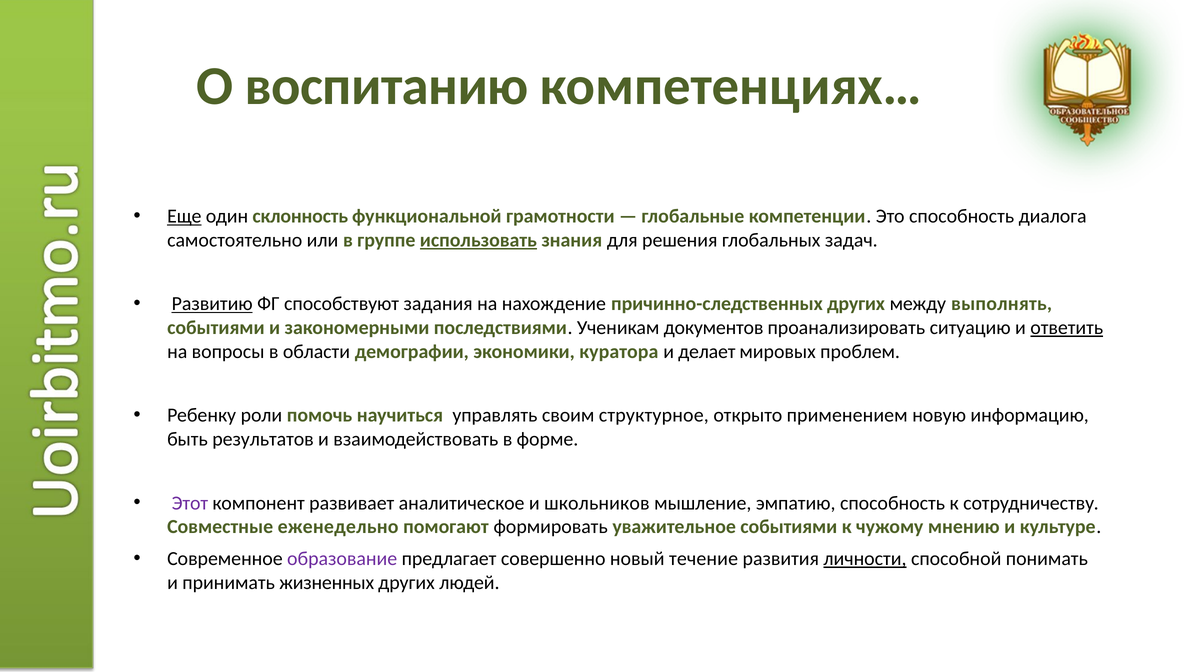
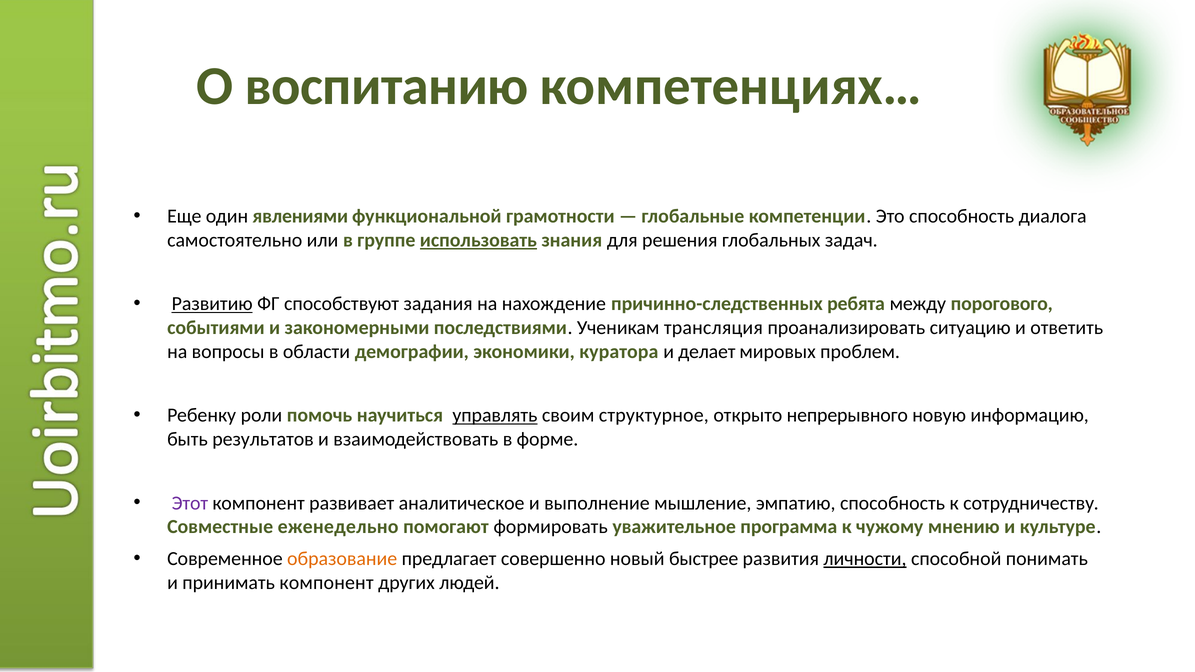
Еще underline: present -> none
склонность: склонность -> явлениями
причинно-следственных других: других -> ребята
выполнять: выполнять -> порогового
документов: документов -> трансляция
ответить underline: present -> none
управлять underline: none -> present
применением: применением -> непрерывного
школьников: школьников -> выполнение
уважительное событиями: событиями -> программа
образование colour: purple -> orange
течение: течение -> быстрее
принимать жизненных: жизненных -> компонент
